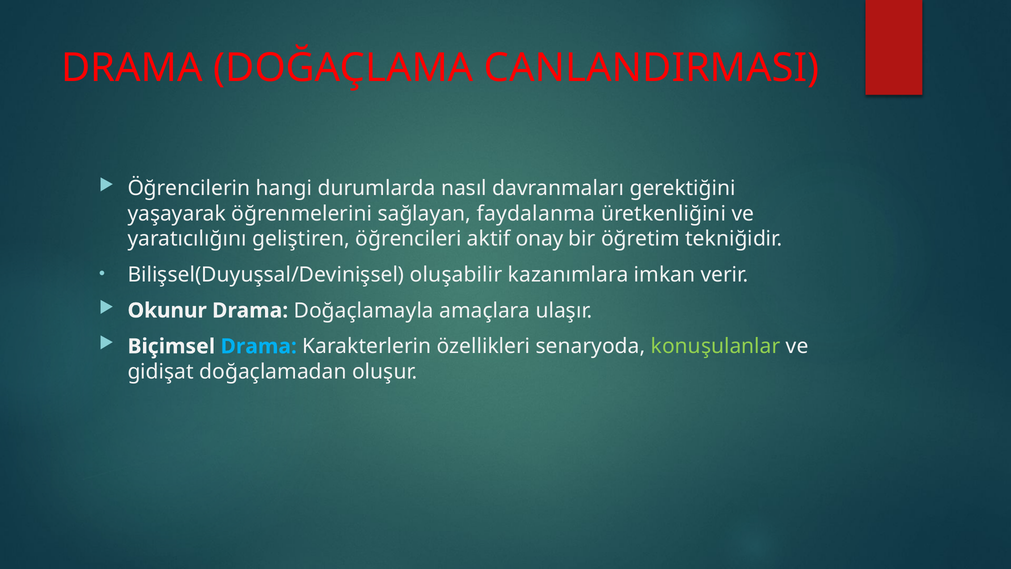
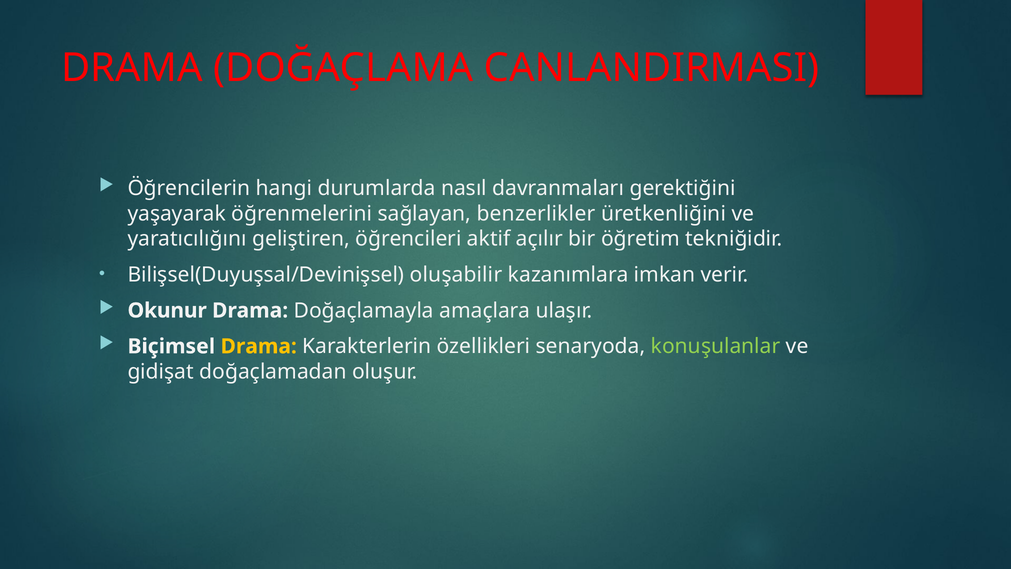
faydalanma: faydalanma -> benzerlikler
onay: onay -> açılır
Drama at (259, 346) colour: light blue -> yellow
